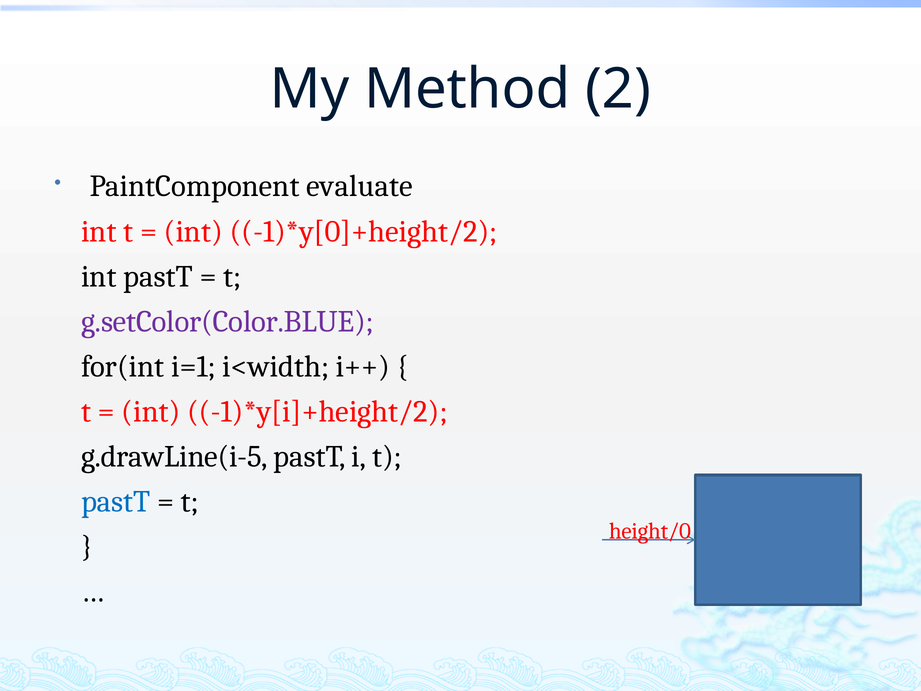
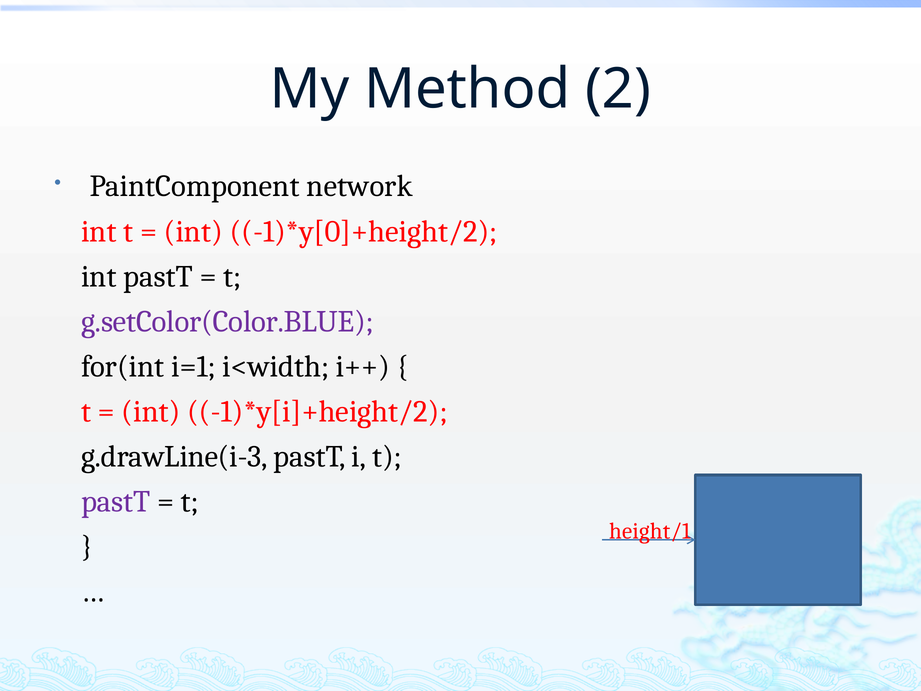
evaluate: evaluate -> network
g.drawLine(i-5: g.drawLine(i-5 -> g.drawLine(i-3
pastT at (116, 502) colour: blue -> purple
height/0: height/0 -> height/1
